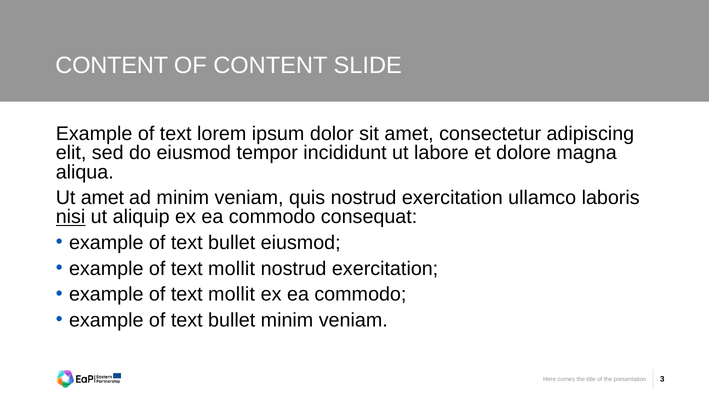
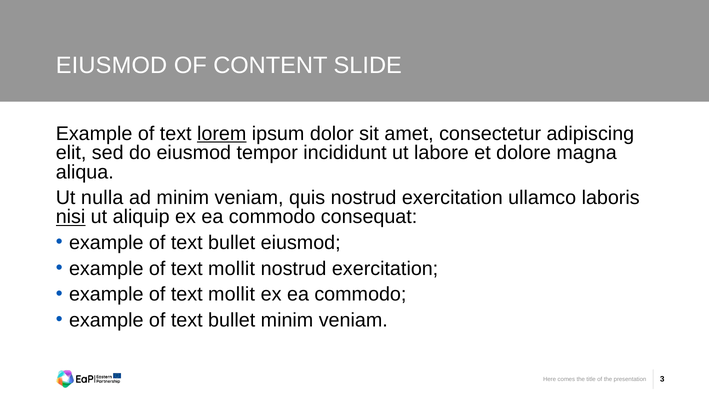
CONTENT at (112, 65): CONTENT -> EIUSMOD
lorem underline: none -> present
Ut amet: amet -> nulla
